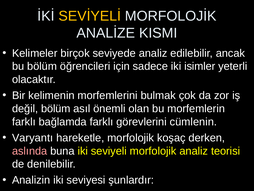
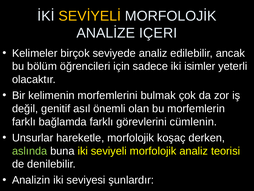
KISMI: KISMI -> IÇERI
değil bölüm: bölüm -> genitif
Varyantı: Varyantı -> Unsurlar
aslında colour: pink -> light green
